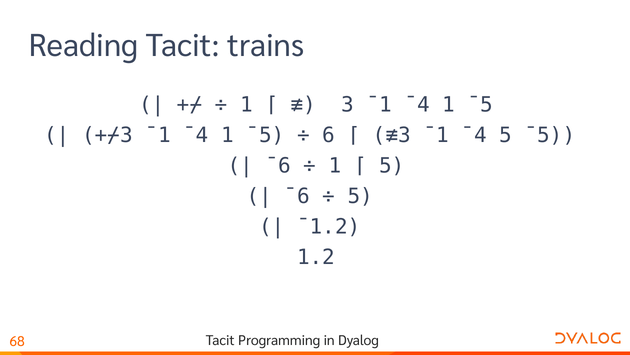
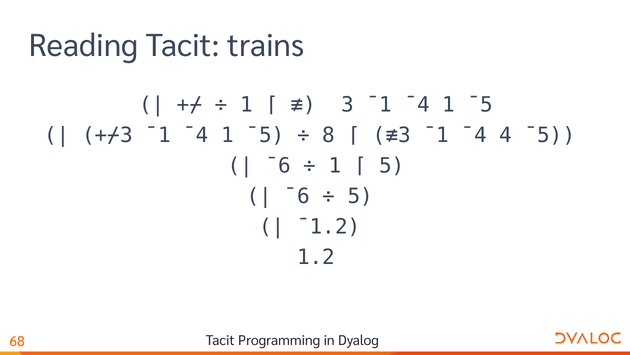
6: 6 -> 8
¯4 5: 5 -> 4
